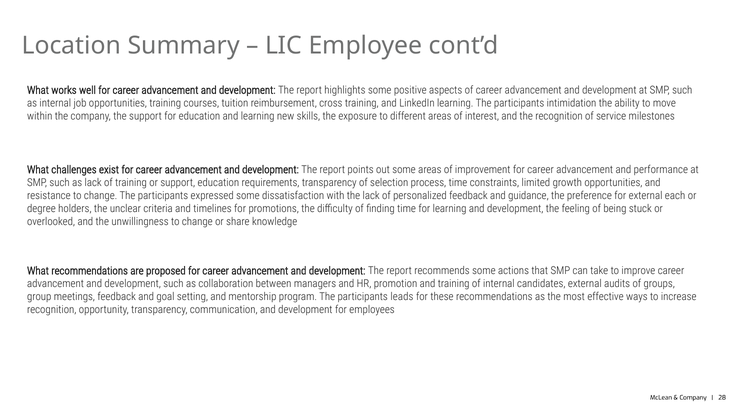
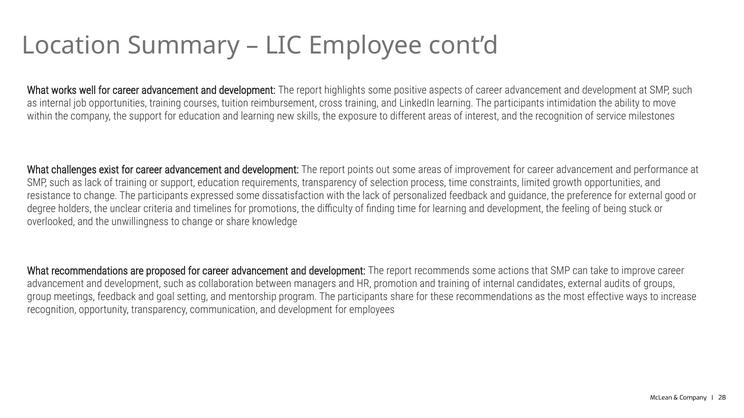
each: each -> good
participants leads: leads -> share
